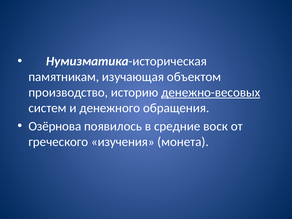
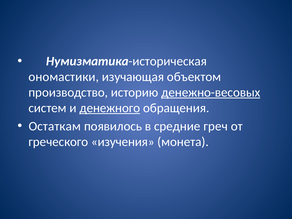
памятникам: памятникам -> ономастики
денежного underline: none -> present
Озёрнова: Озёрнова -> Остаткам
воск: воск -> греч
